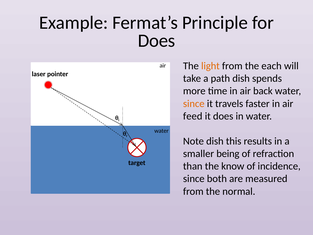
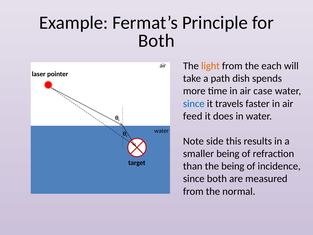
Does at (157, 41): Does -> Both
back: back -> case
since at (194, 103) colour: orange -> blue
Note dish: dish -> side
the know: know -> being
